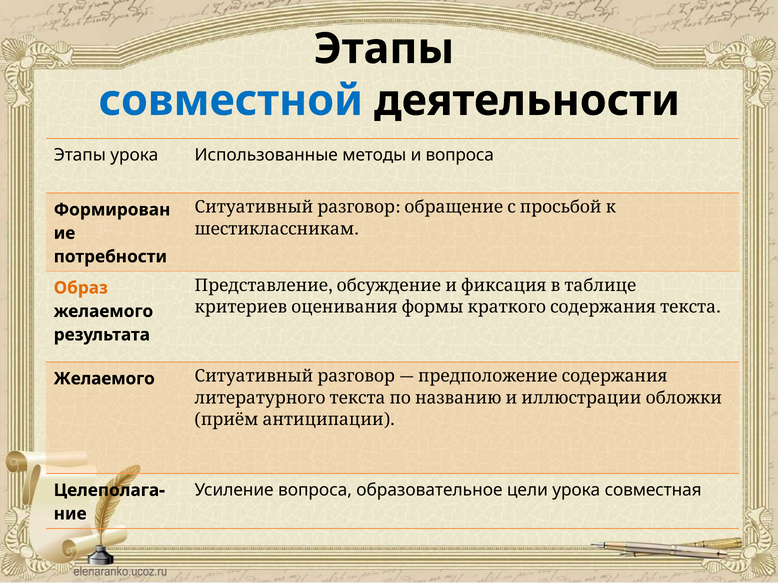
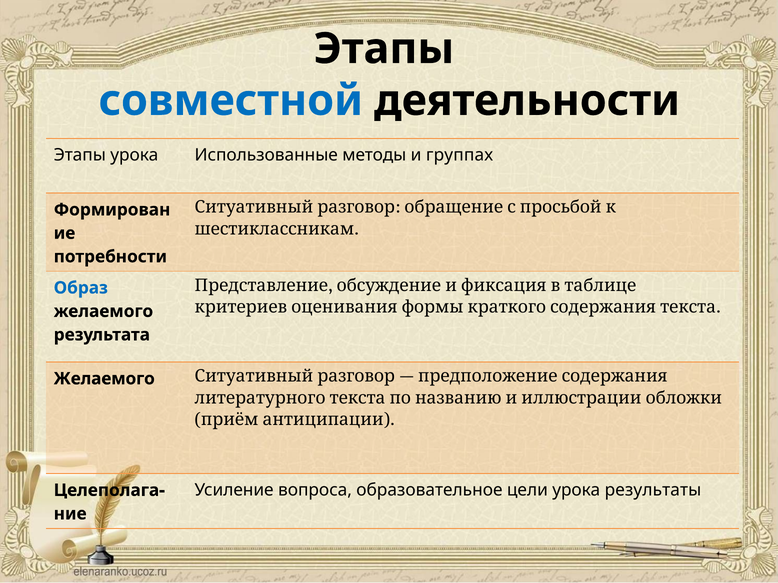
и вопроса: вопроса -> группах
Образ colour: orange -> blue
совместная: совместная -> результаты
